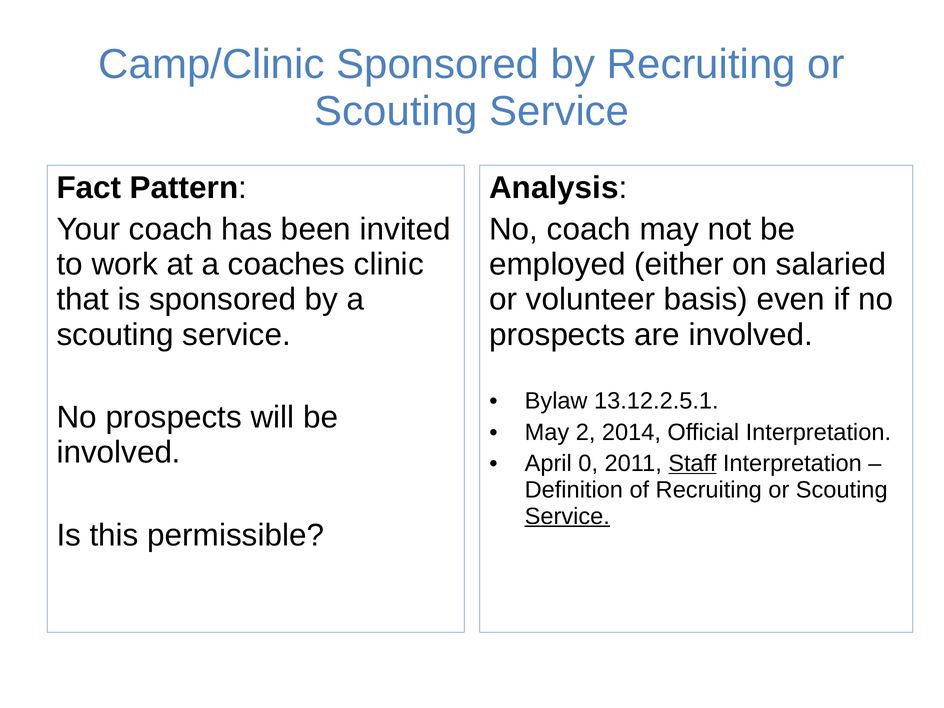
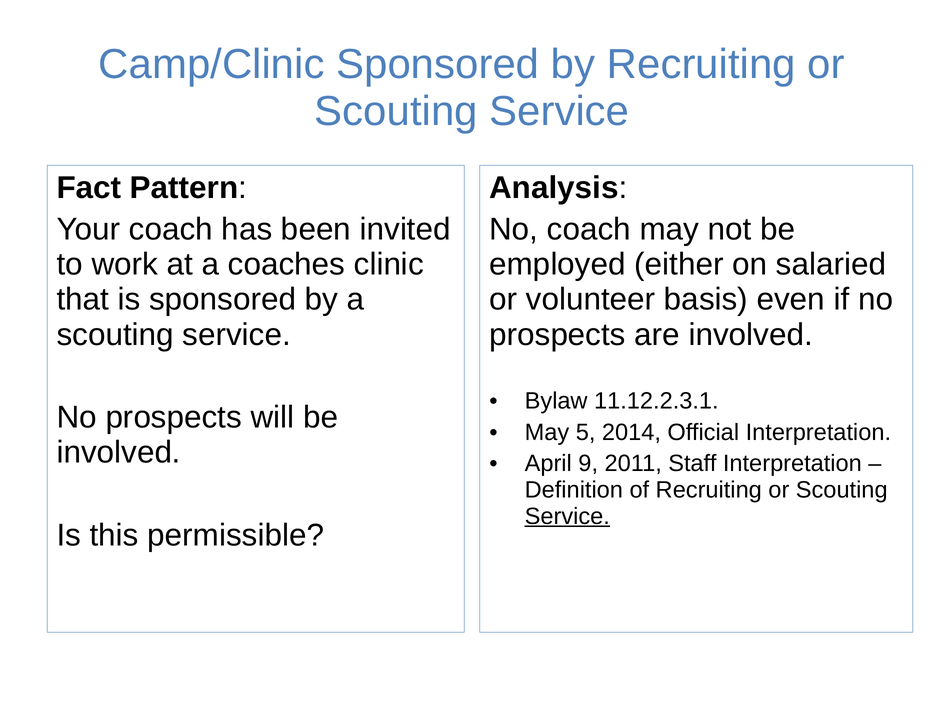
13.12.2.5.1: 13.12.2.5.1 -> 11.12.2.3.1
2: 2 -> 5
0: 0 -> 9
Staff underline: present -> none
